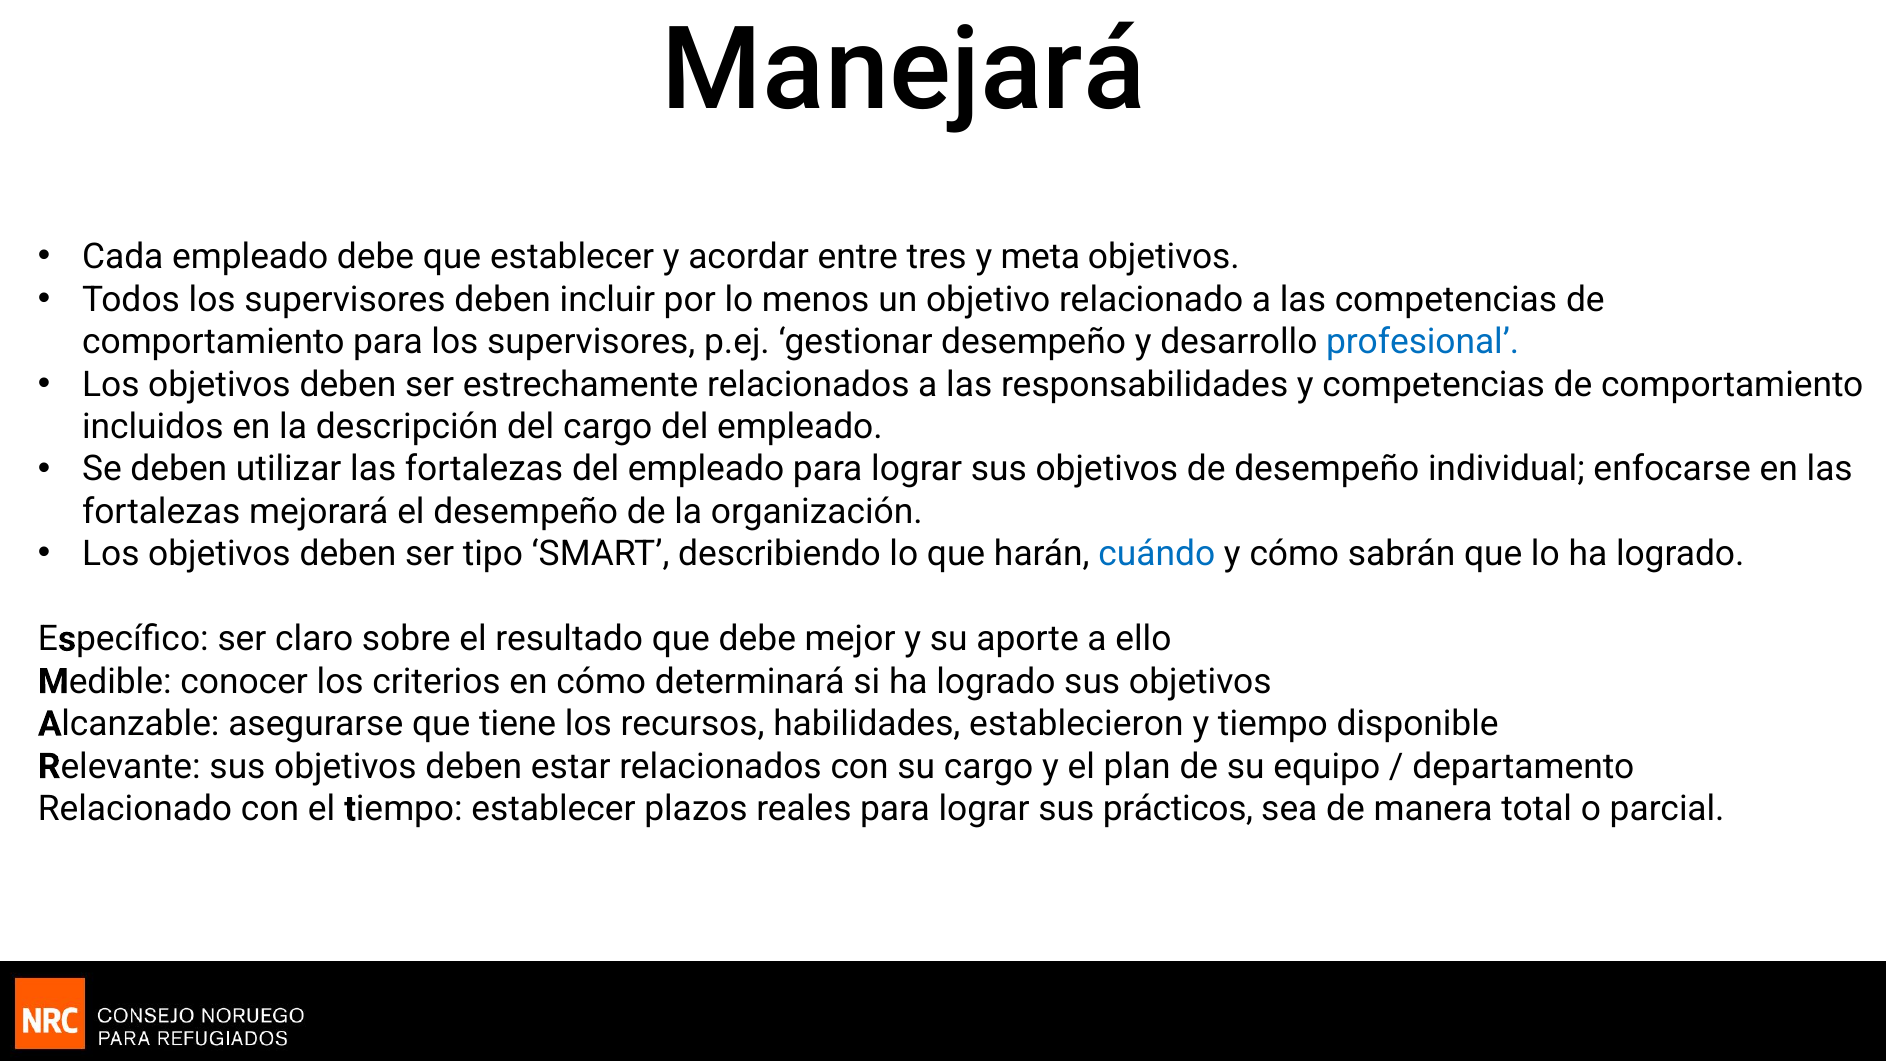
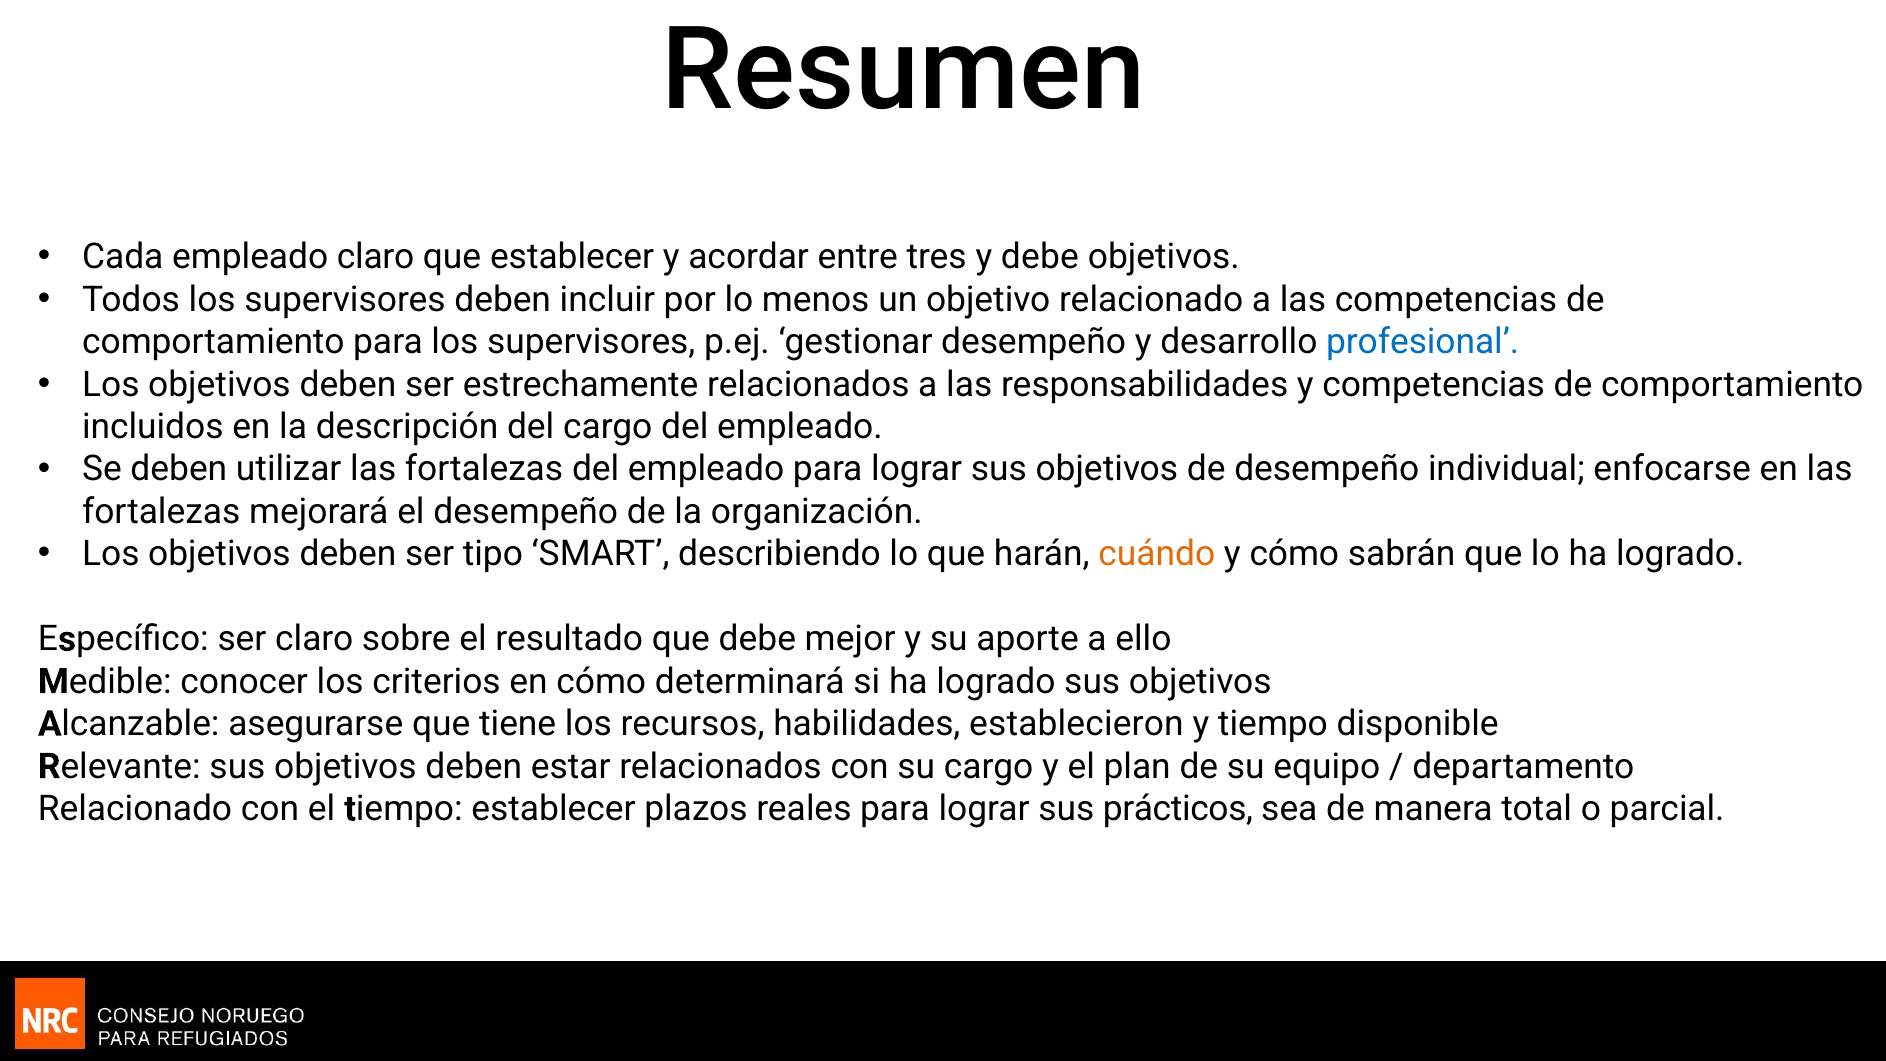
Manejará: Manejará -> Resumen
empleado debe: debe -> claro
y meta: meta -> debe
cuándo colour: blue -> orange
